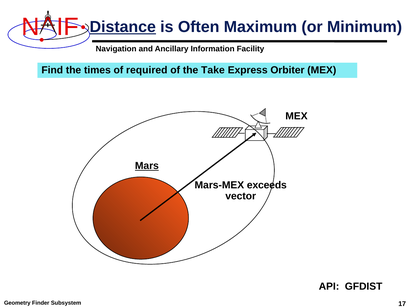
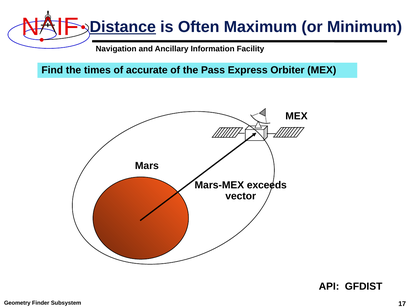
required: required -> accurate
Take: Take -> Pass
Mars underline: present -> none
